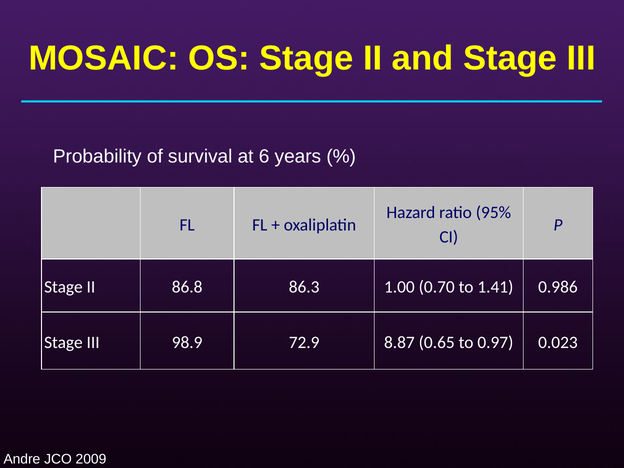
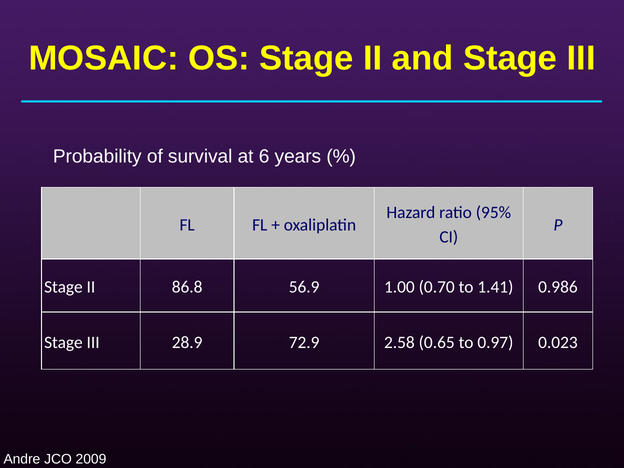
86.3: 86.3 -> 56.9
98.9: 98.9 -> 28.9
8.87: 8.87 -> 2.58
